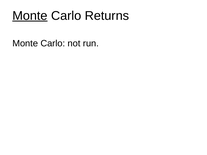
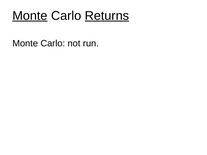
Returns underline: none -> present
